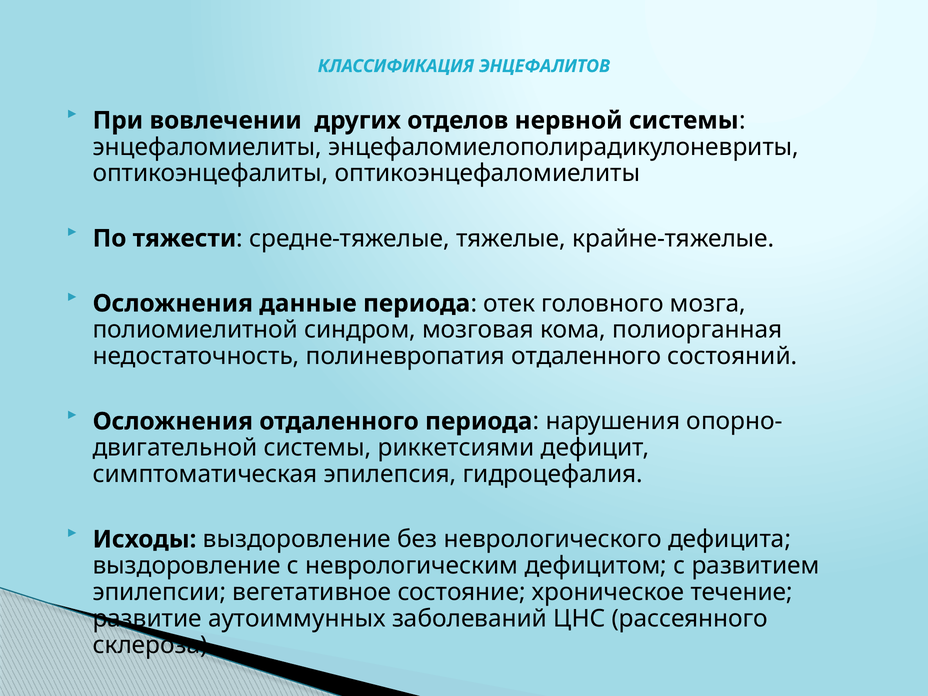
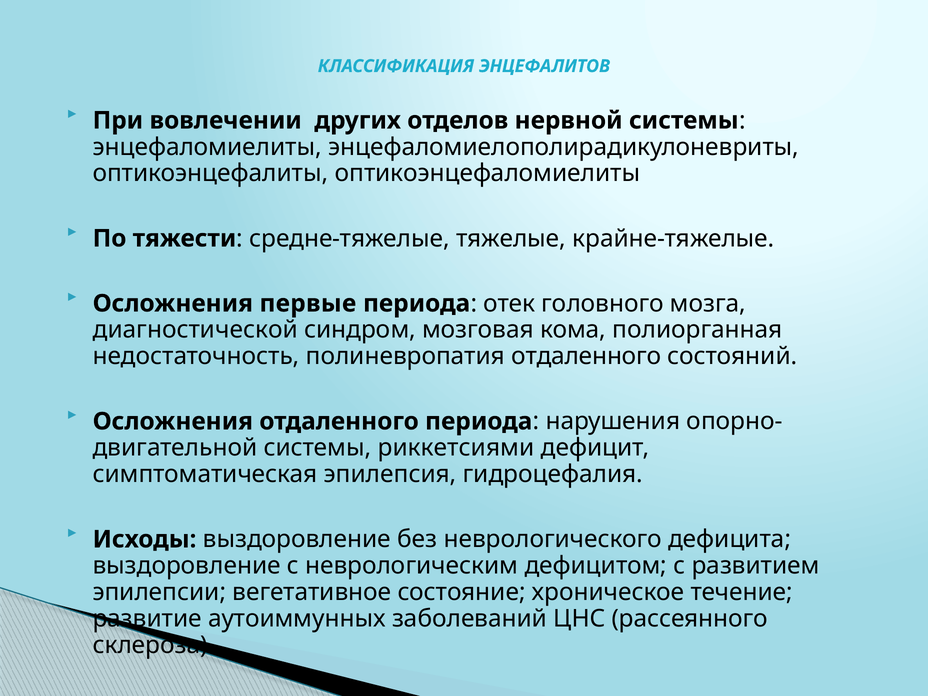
данные: данные -> первые
полиомиелитной: полиомиелитной -> диагностической
